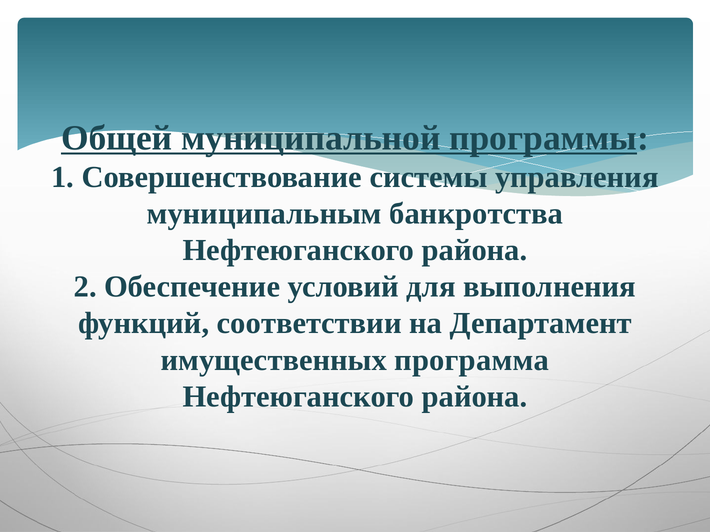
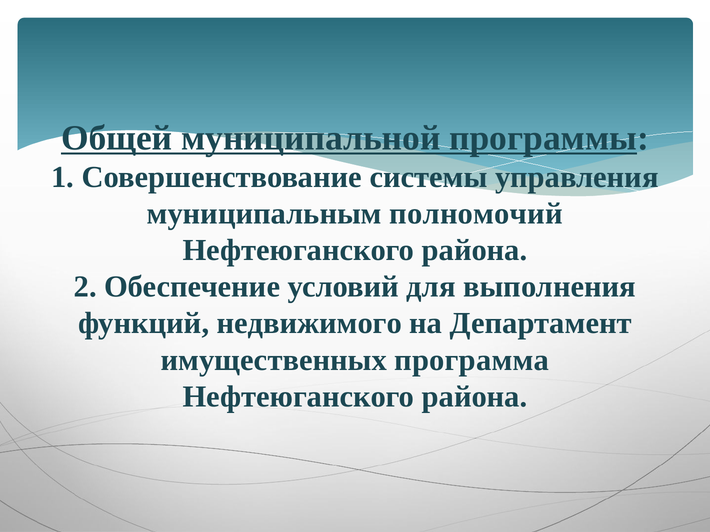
банкротства: банкротства -> полномочий
соответствии: соответствии -> недвижимого
